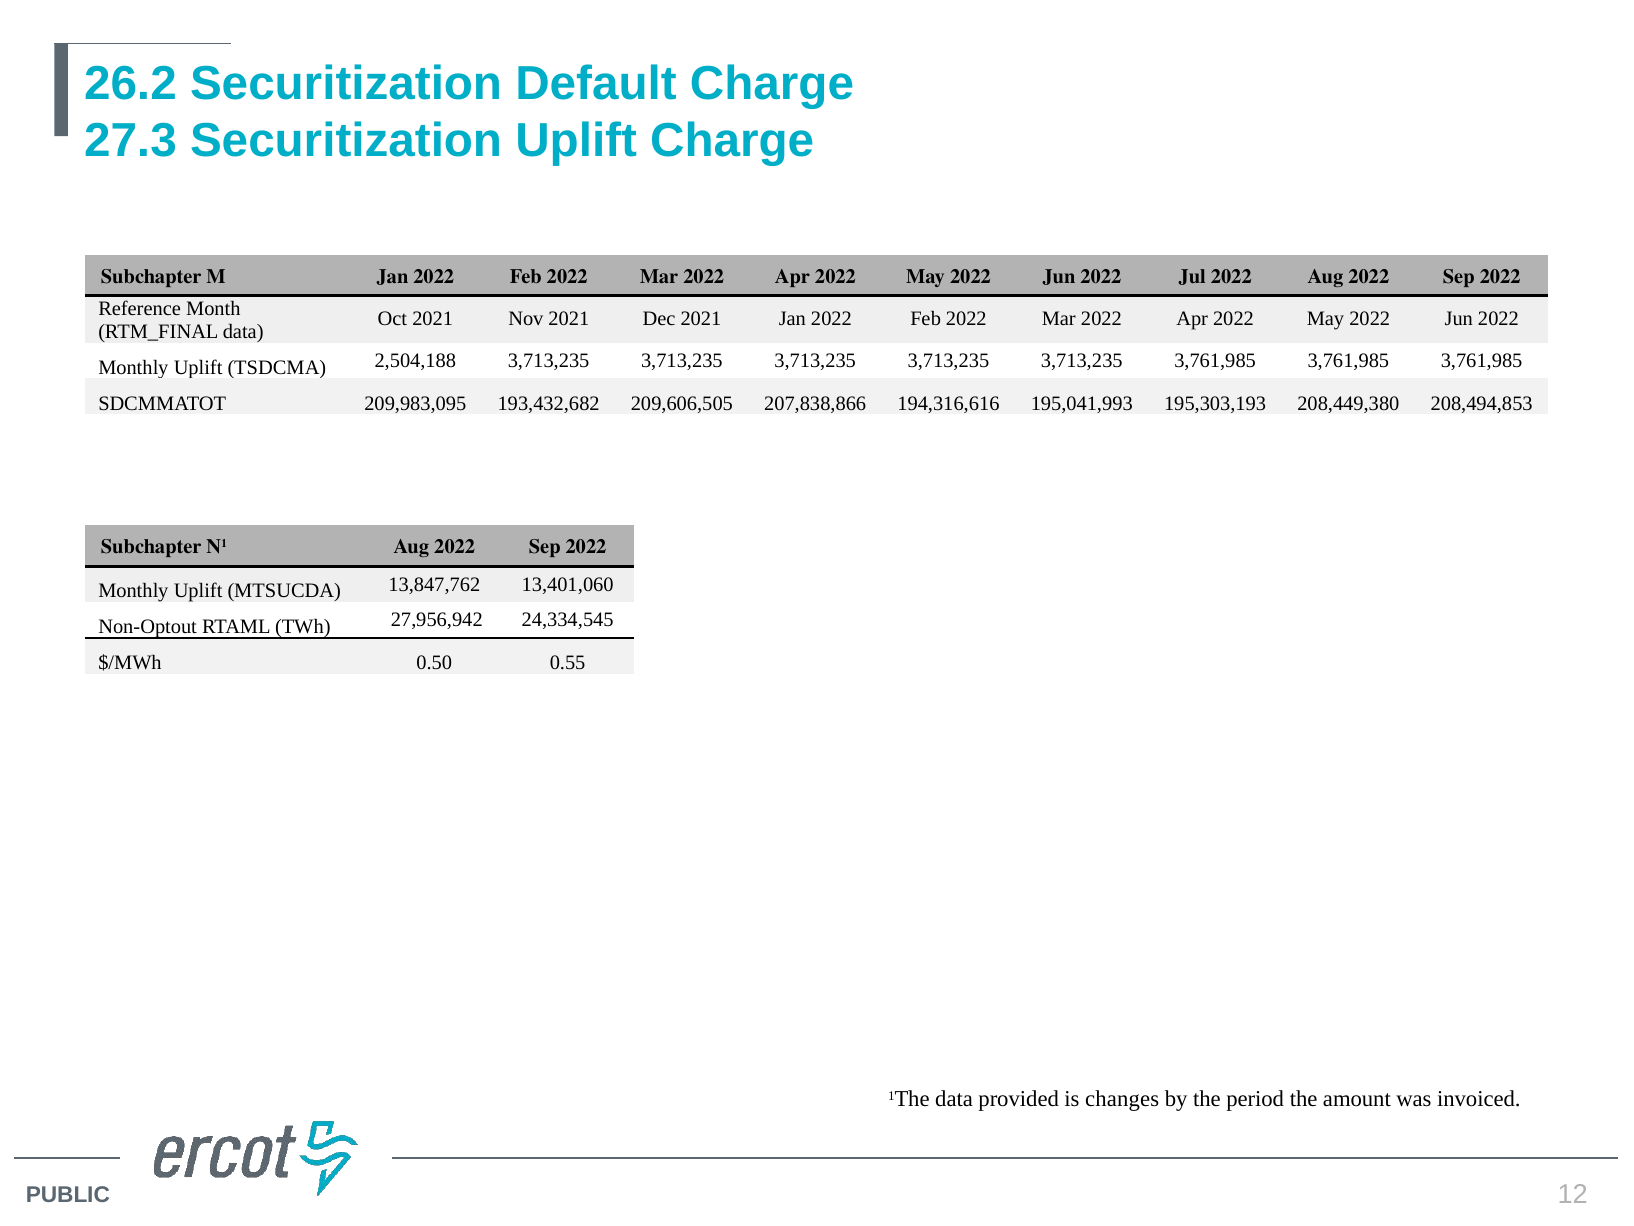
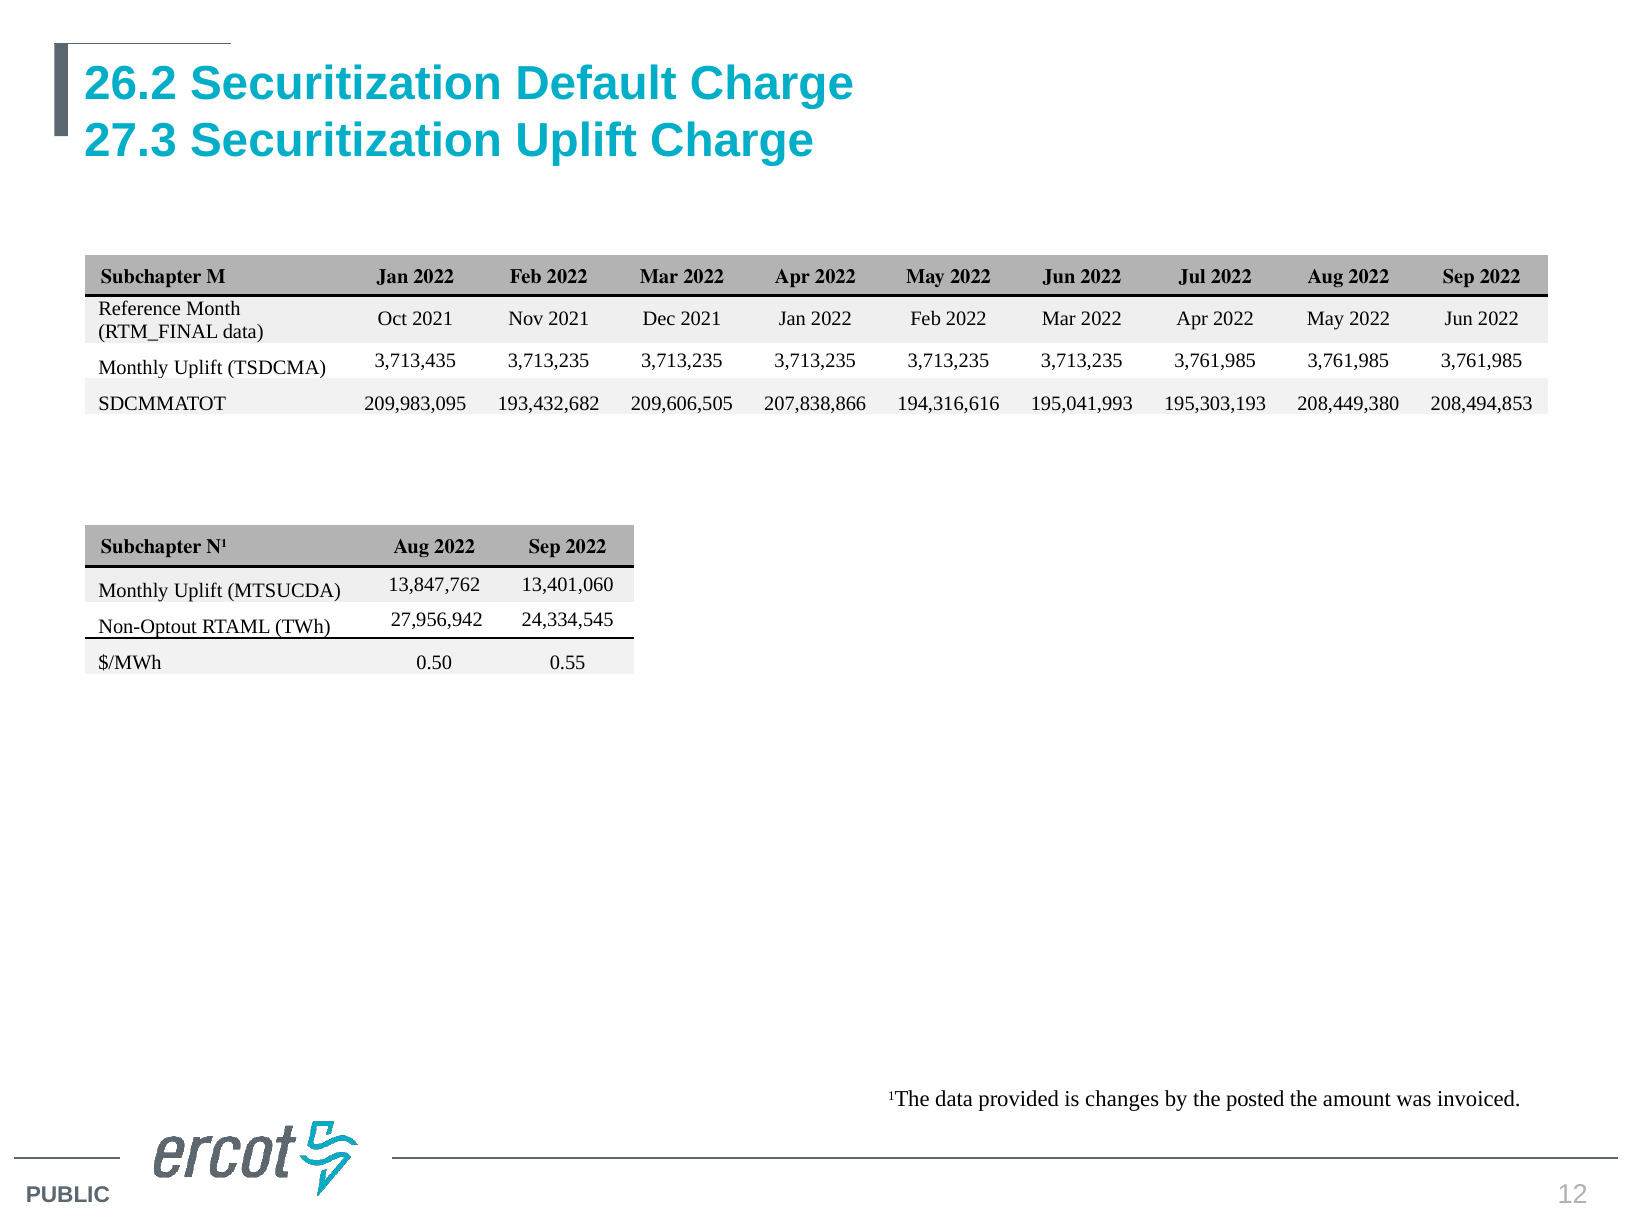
2,504,188: 2,504,188 -> 3,713,435
period: period -> posted
